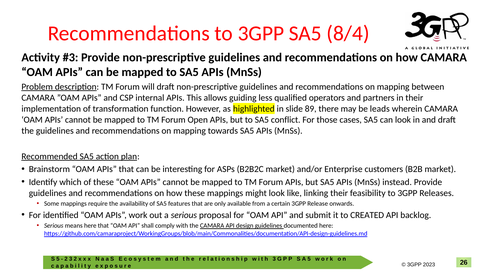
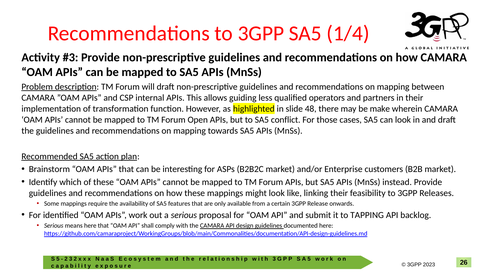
8/4: 8/4 -> 1/4
89: 89 -> 48
leads: leads -> make
CREATED: CREATED -> TAPPING
